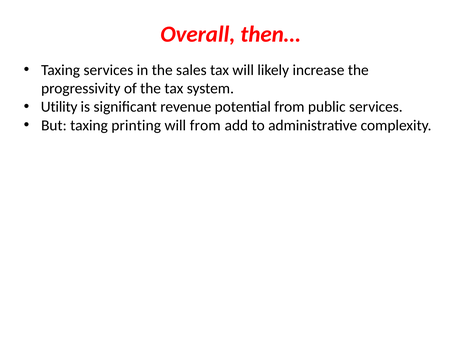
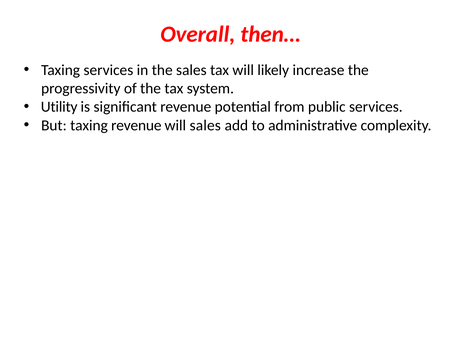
taxing printing: printing -> revenue
will from: from -> sales
